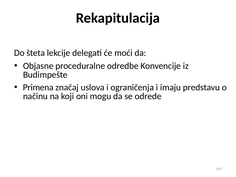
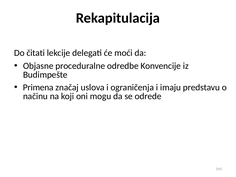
šteta: šteta -> čitati
